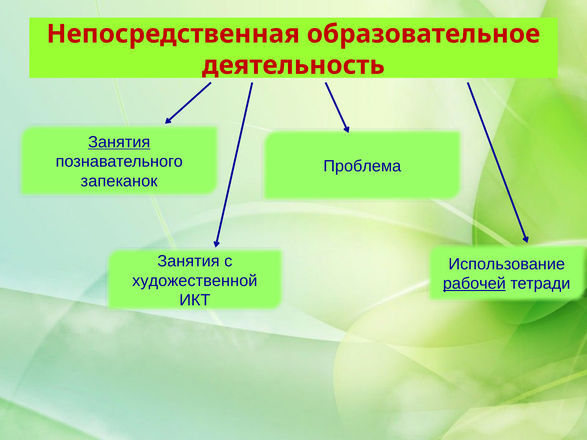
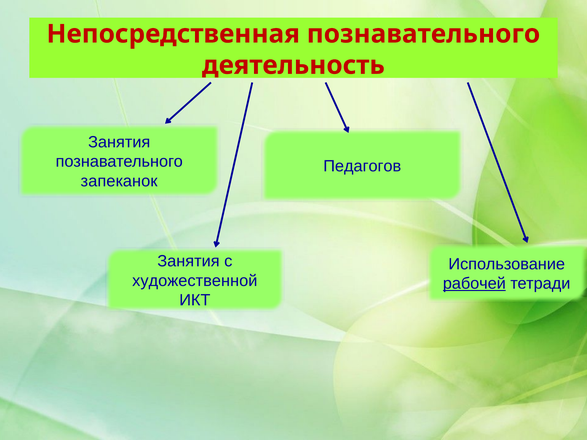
Непосредственная образовательное: образовательное -> познавательного
Занятия at (119, 142) underline: present -> none
Проблема: Проблема -> Педагогов
